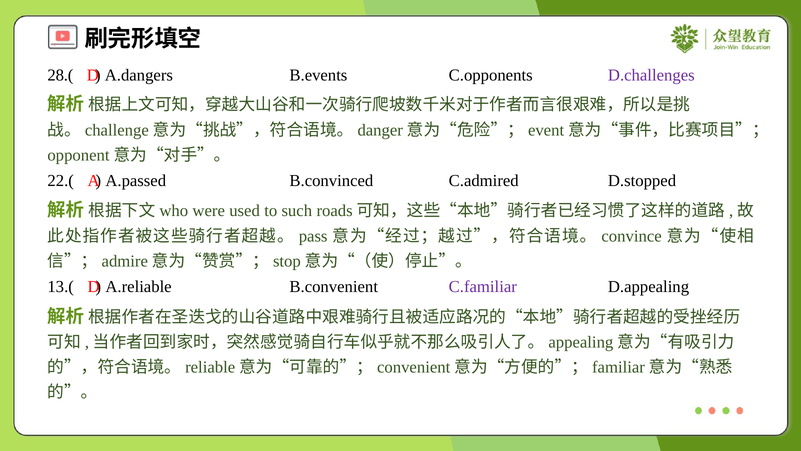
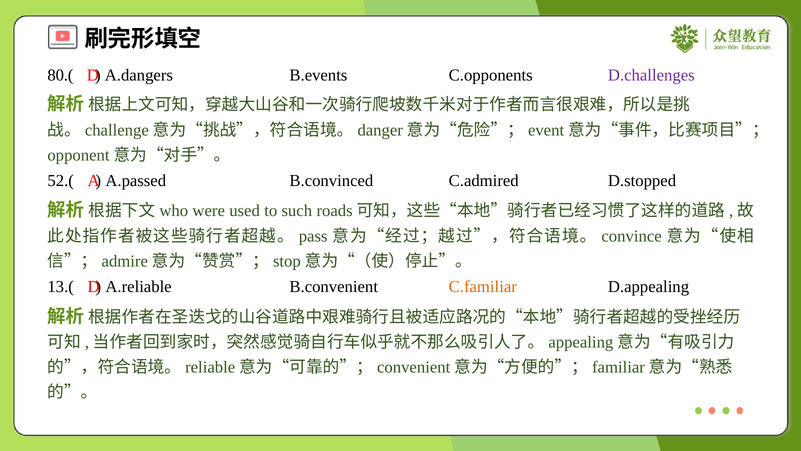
28.(: 28.( -> 80.(
22.(: 22.( -> 52.(
C.familiar colour: purple -> orange
